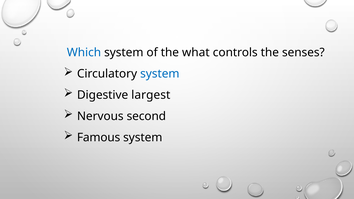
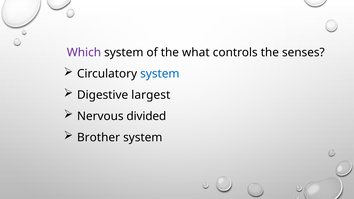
Which colour: blue -> purple
second: second -> divided
Famous: Famous -> Brother
